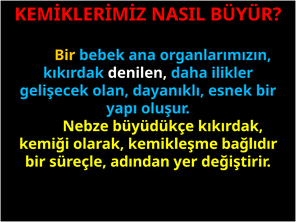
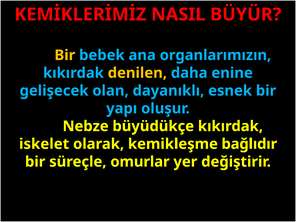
denilen colour: white -> yellow
ilikler: ilikler -> enine
kemiği: kemiği -> iskelet
adından: adından -> omurlar
